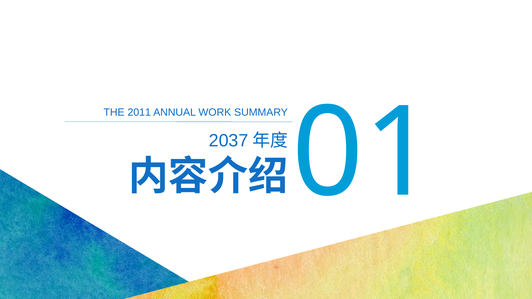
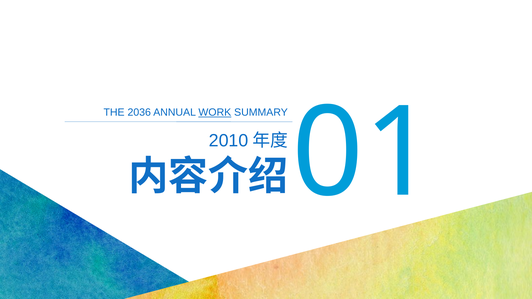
2011: 2011 -> 2036
WORK underline: none -> present
2037: 2037 -> 2010
